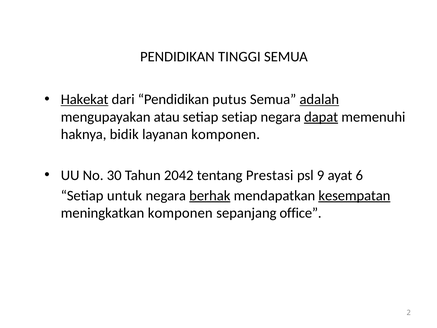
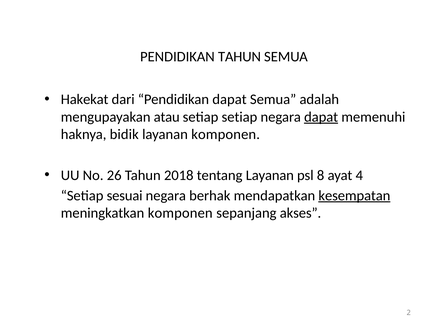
PENDIDIKAN TINGGI: TINGGI -> TAHUN
Hakekat underline: present -> none
Pendidikan putus: putus -> dapat
adalah underline: present -> none
30: 30 -> 26
2042: 2042 -> 2018
tentang Prestasi: Prestasi -> Layanan
9: 9 -> 8
6: 6 -> 4
untuk: untuk -> sesuai
berhak underline: present -> none
office: office -> akses
